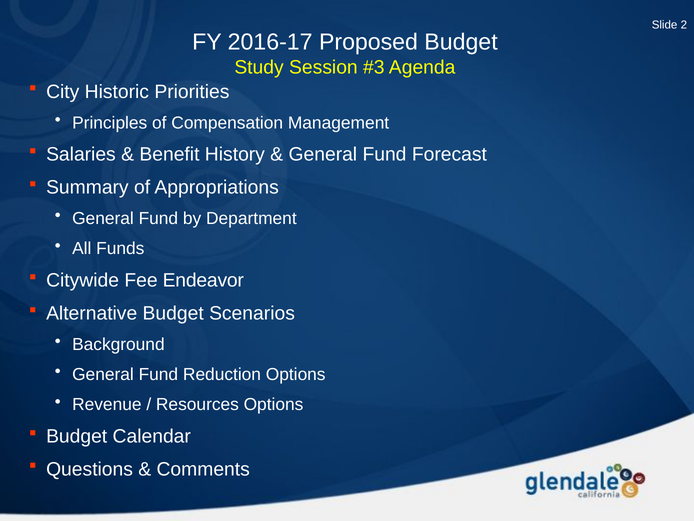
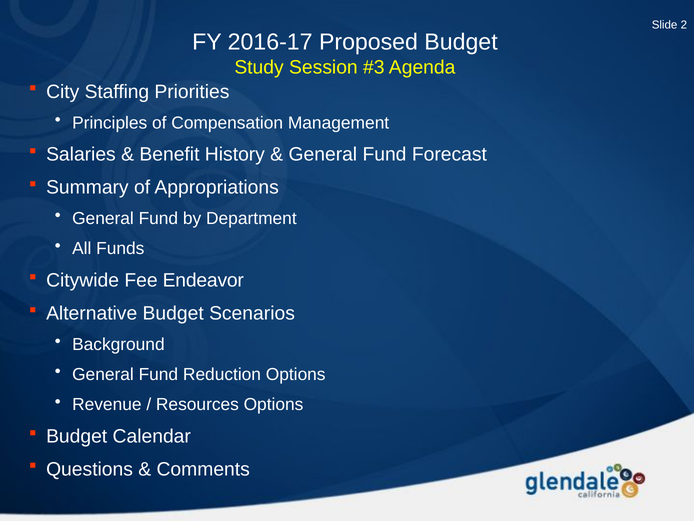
Historic: Historic -> Staffing
